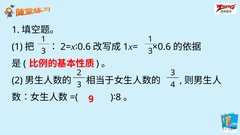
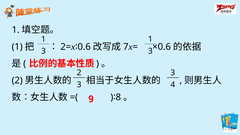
1 at (126, 47): 1 -> 7
